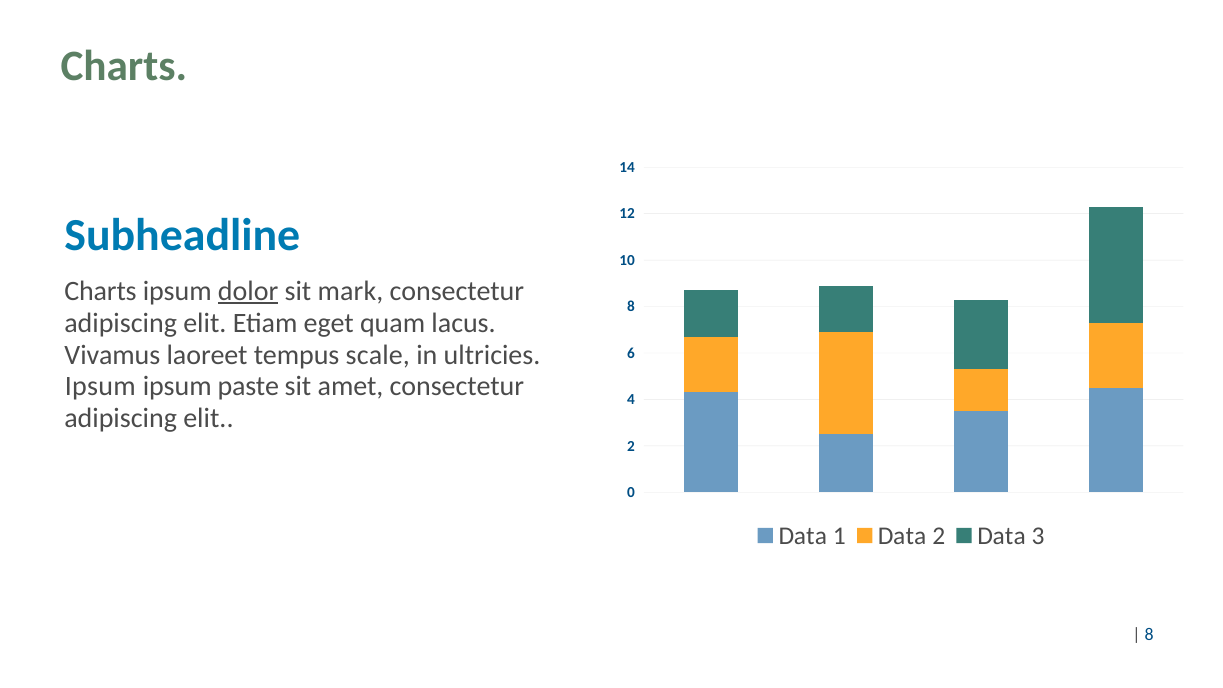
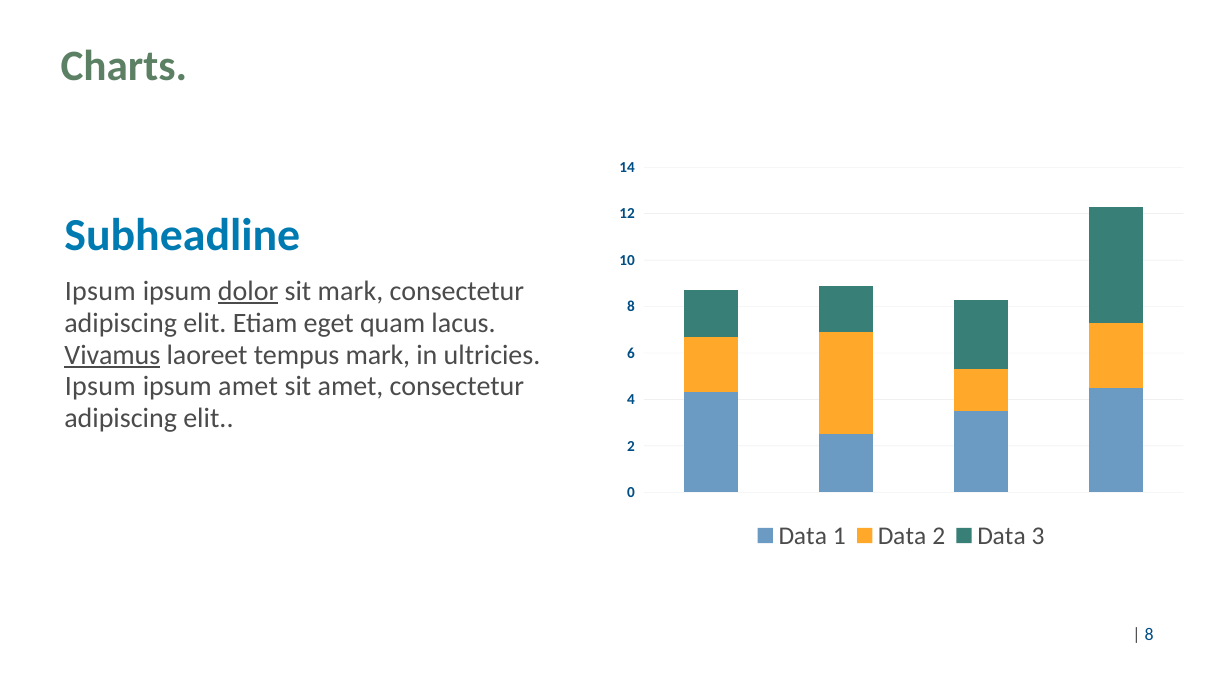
Charts at (101, 291): Charts -> Ipsum
Vivamus underline: none -> present
tempus scale: scale -> mark
ipsum paste: paste -> amet
